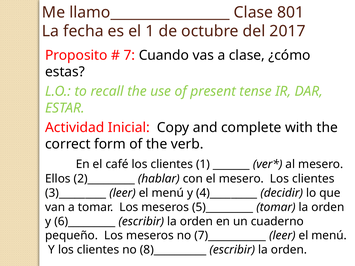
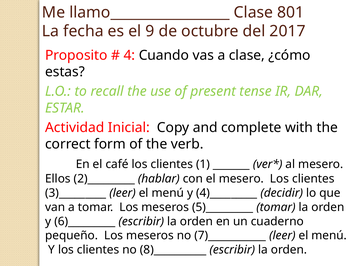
el 1: 1 -> 9
7: 7 -> 4
